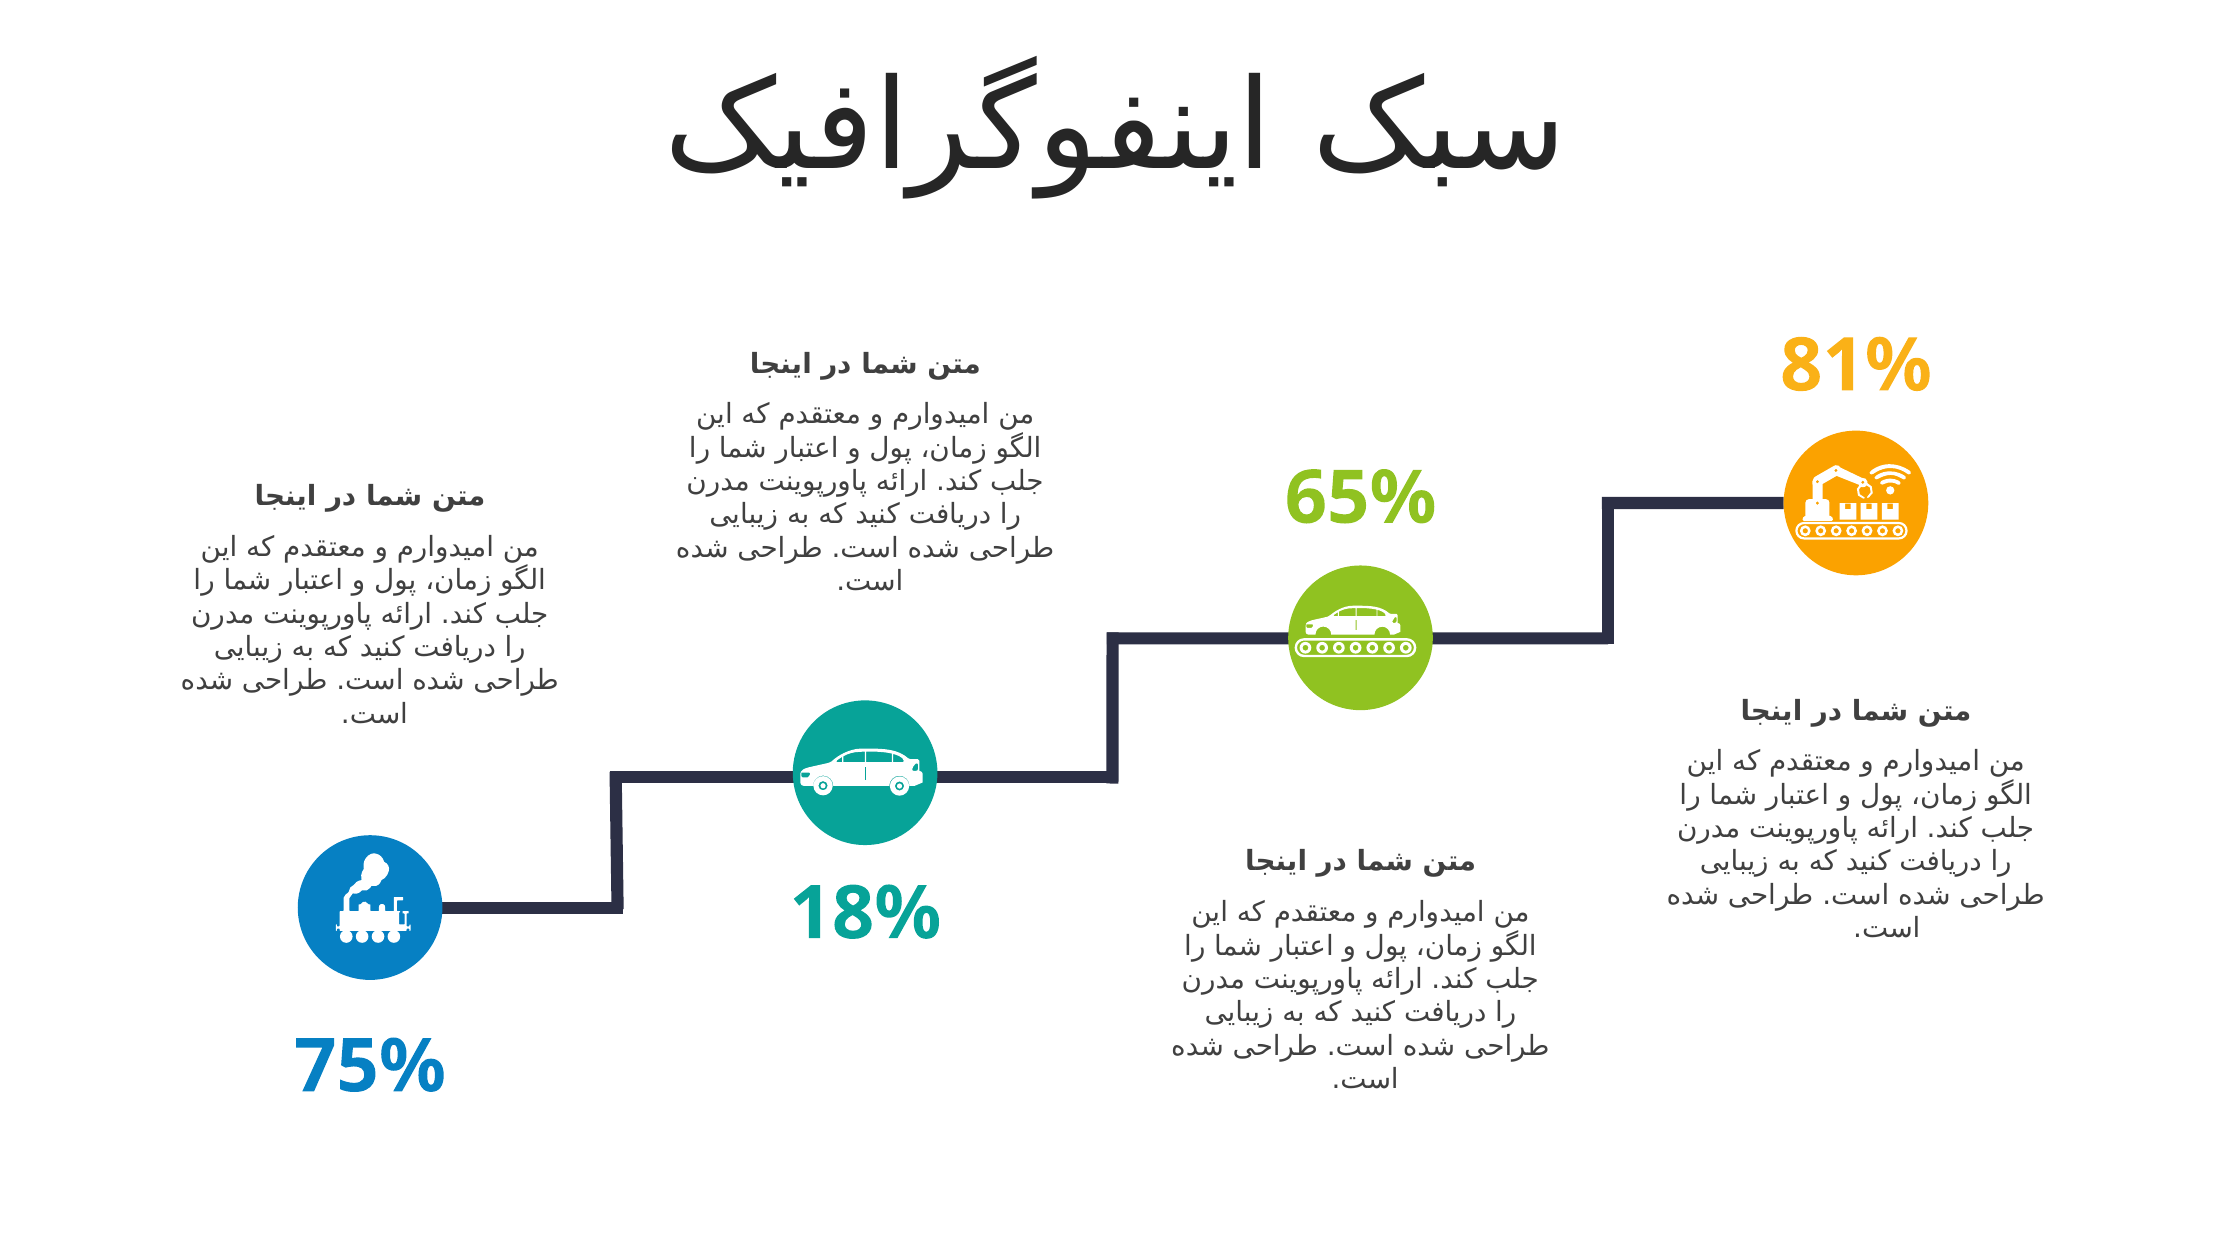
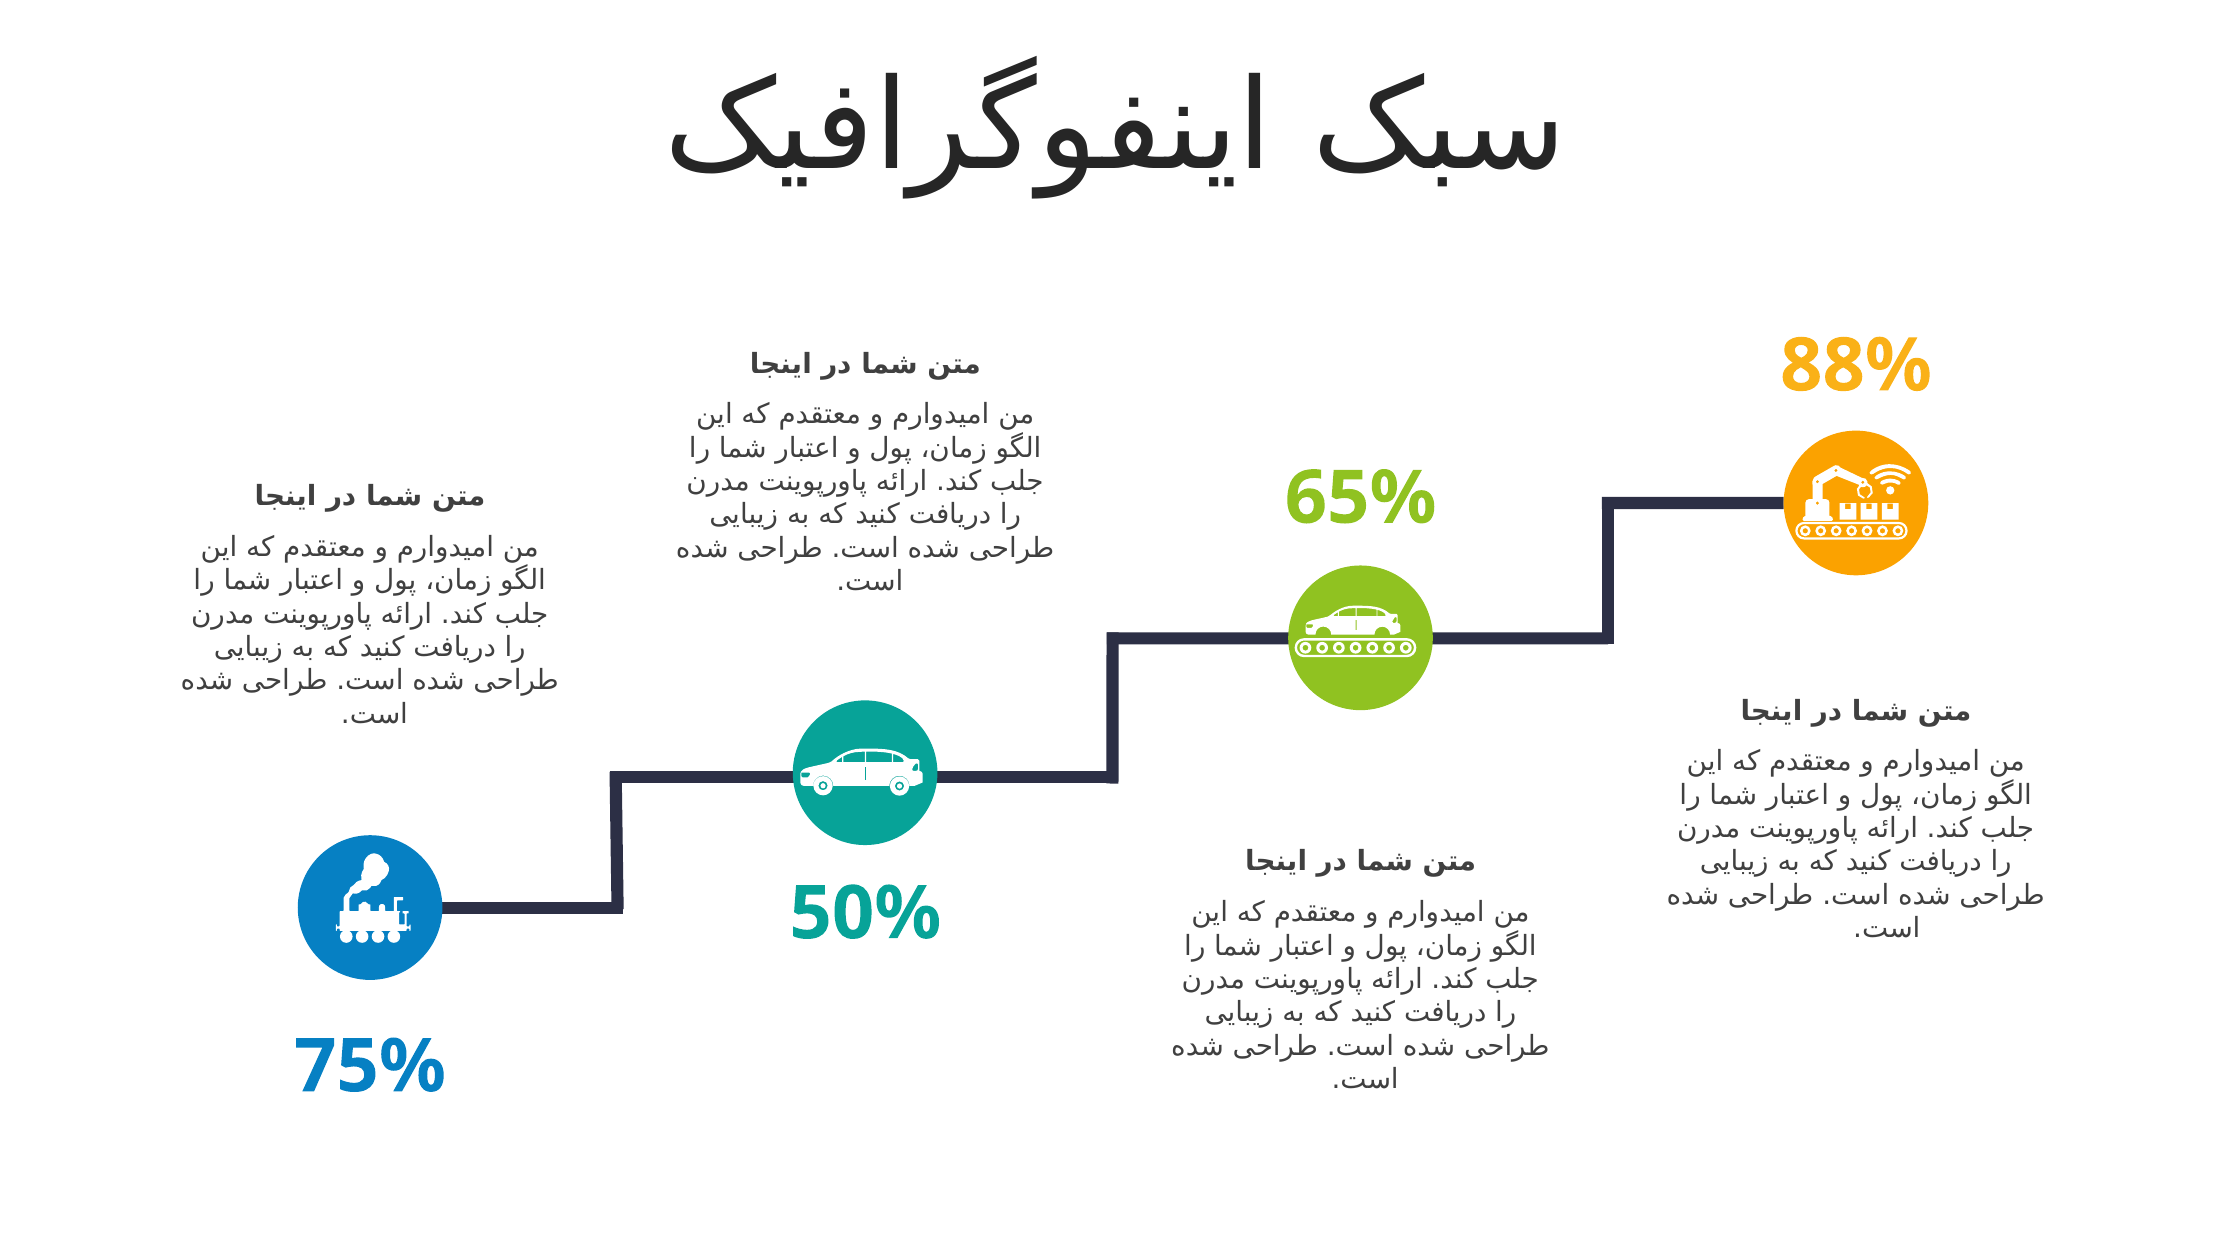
81%: 81% -> 88%
18%: 18% -> 50%
